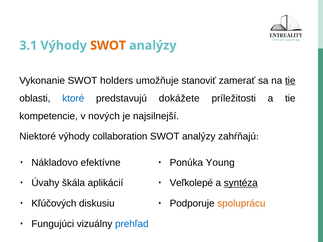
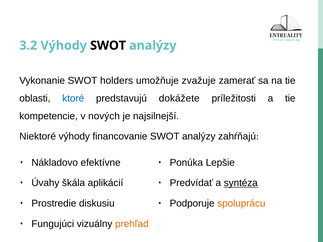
3.1: 3.1 -> 3.2
SWOT at (108, 46) colour: orange -> black
stanoviť: stanoviť -> zvažuje
tie at (290, 81) underline: present -> none
collaboration: collaboration -> financovanie
Young: Young -> Lepšie
Veľkolepé: Veľkolepé -> Predvídať
Kľúčových: Kľúčových -> Prostredie
prehľad colour: blue -> orange
